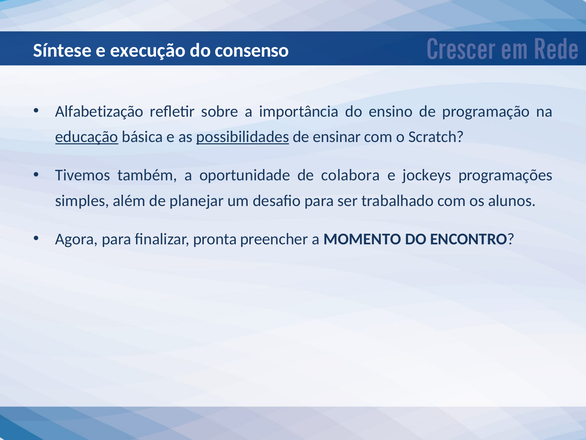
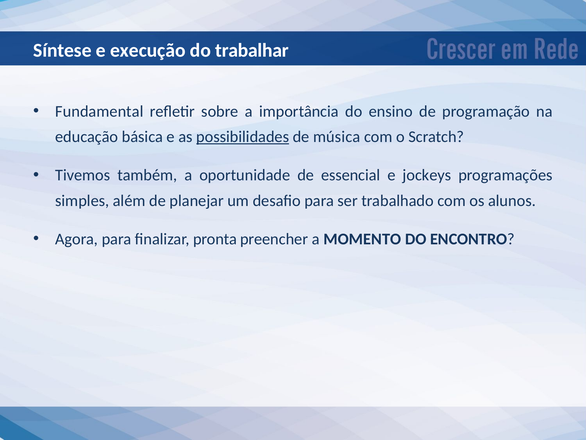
consenso: consenso -> trabalhar
Alfabetização: Alfabetização -> Fundamental
educação underline: present -> none
ensinar: ensinar -> música
colabora: colabora -> essencial
